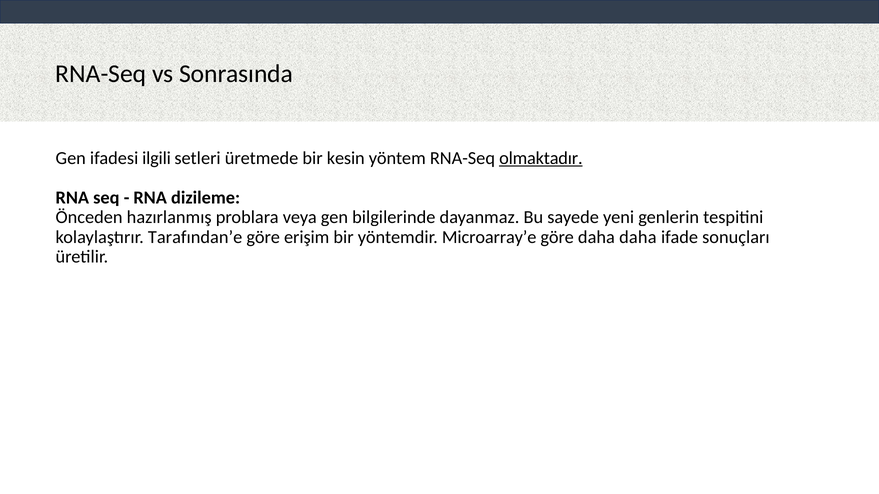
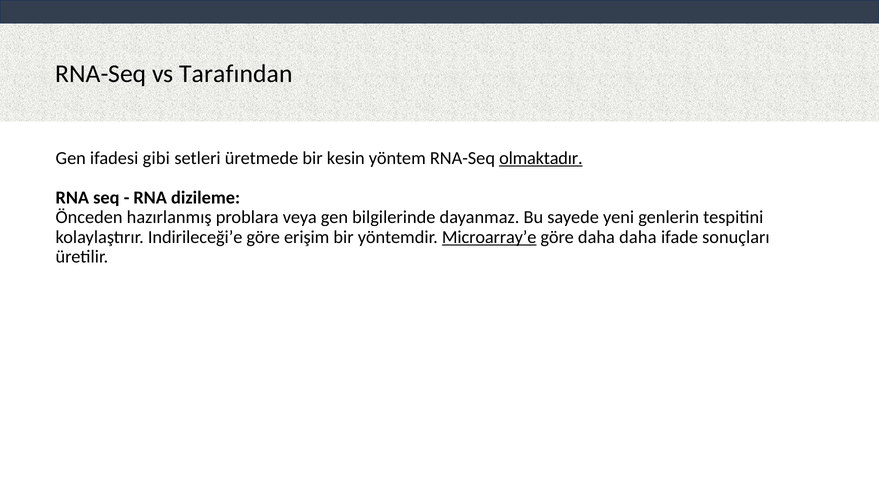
Sonrasında: Sonrasında -> Tarafından
ilgili: ilgili -> gibi
Tarafından’e: Tarafından’e -> Indirileceği’e
Microarray’e underline: none -> present
